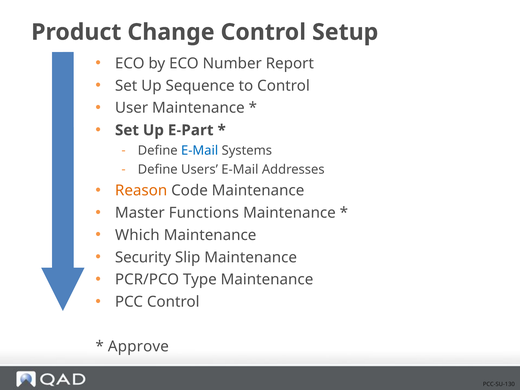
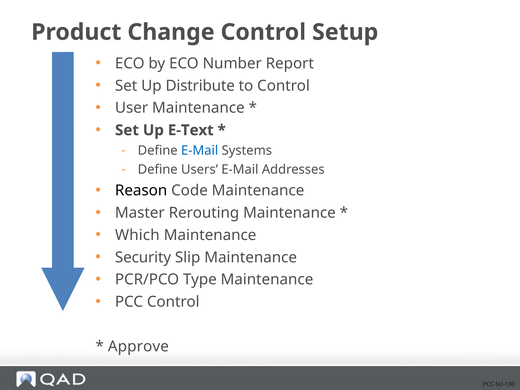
Sequence: Sequence -> Distribute
E-Part: E-Part -> E-Text
Reason colour: orange -> black
Functions: Functions -> Rerouting
